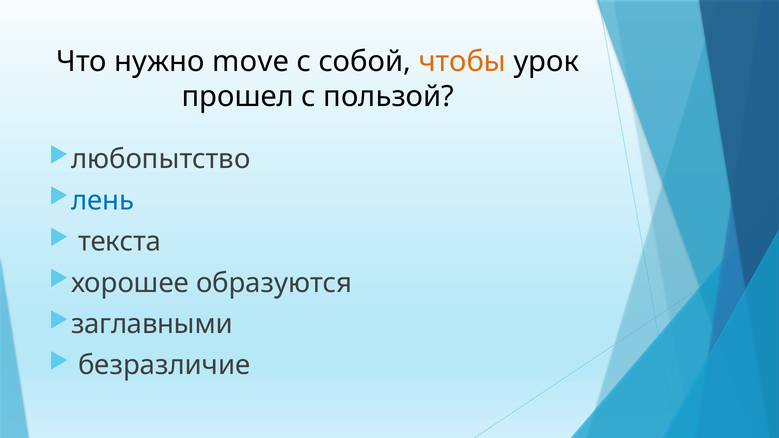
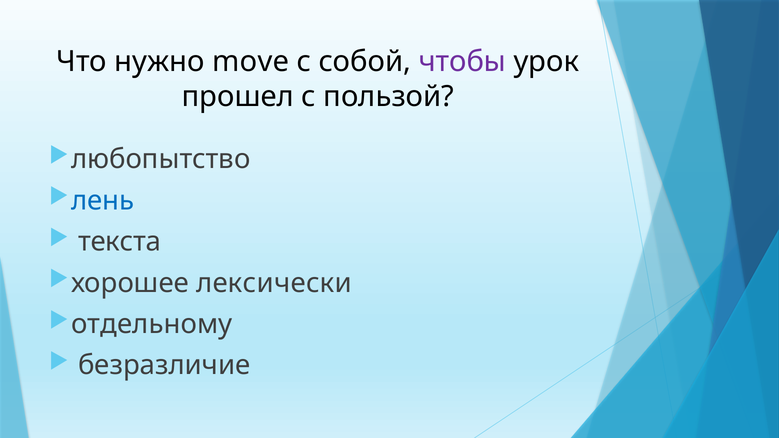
чтобы colour: orange -> purple
образуются: образуются -> лексически
заглавными: заглавными -> отдельному
